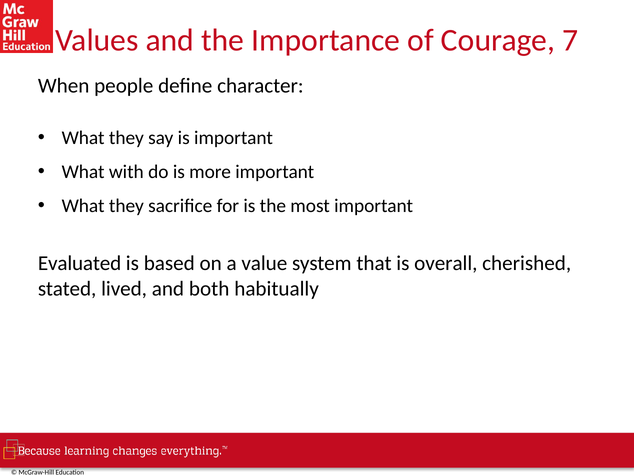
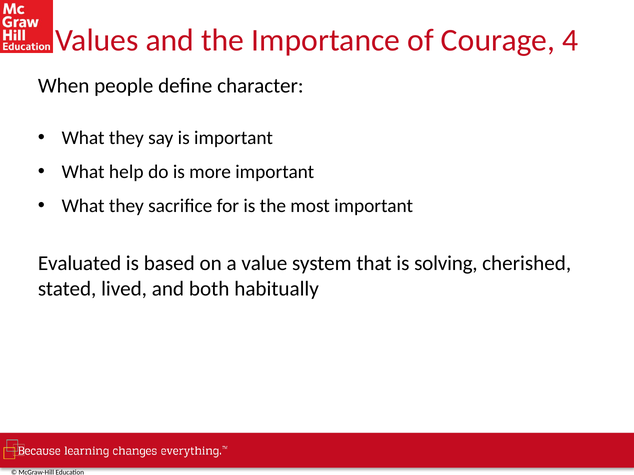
7: 7 -> 4
with: with -> help
overall: overall -> solving
